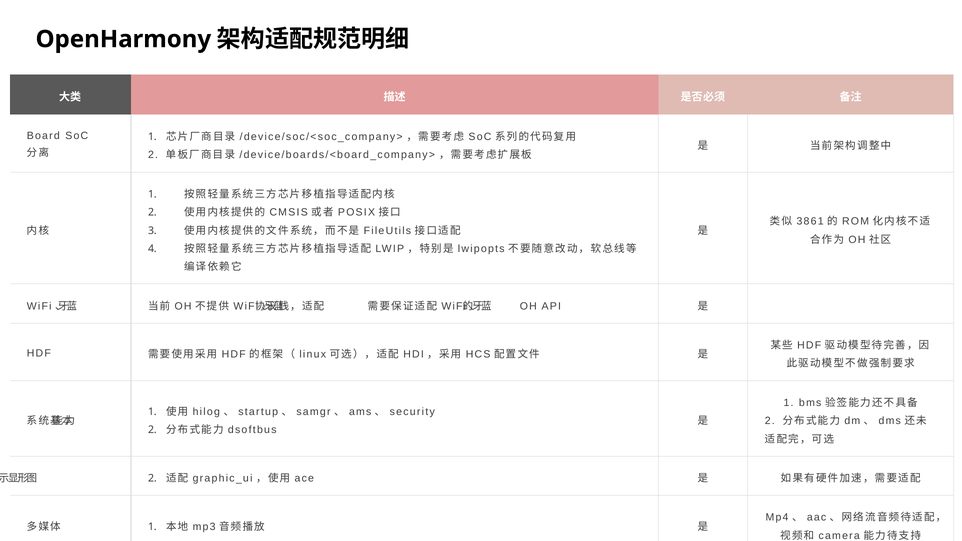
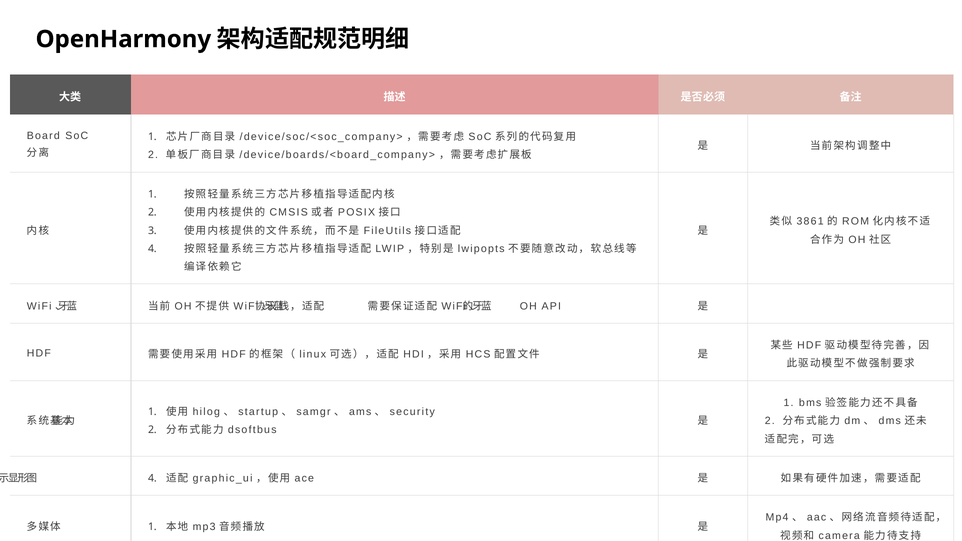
2 at (152, 478): 2 -> 4
